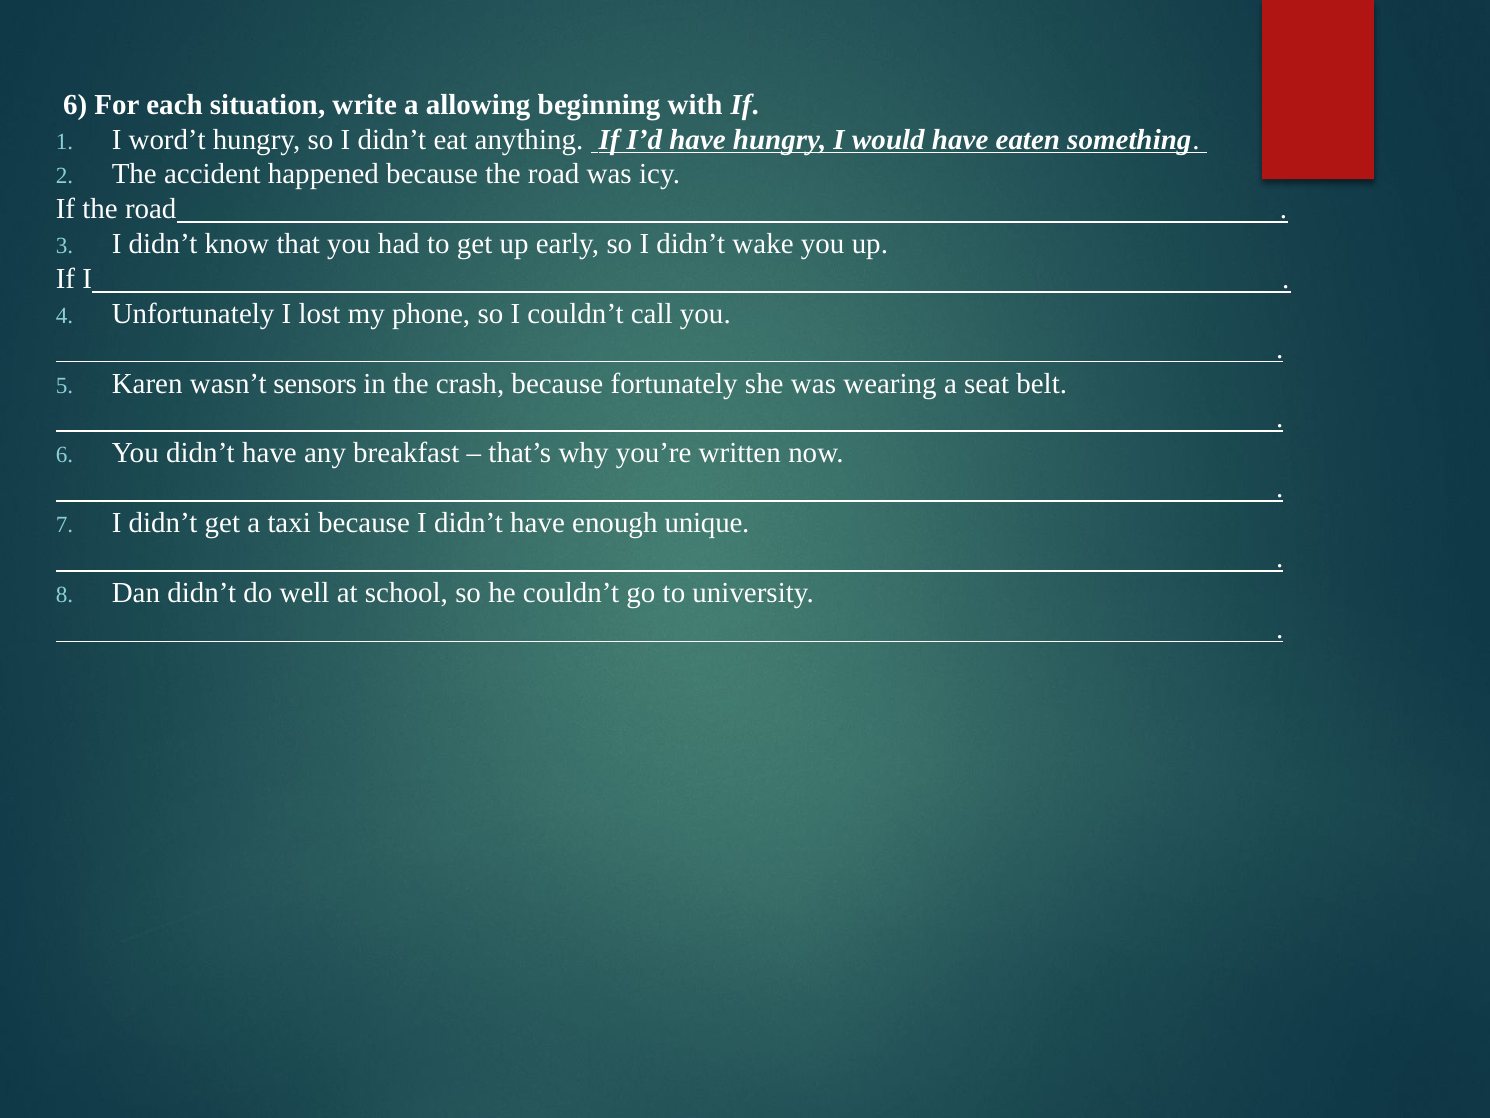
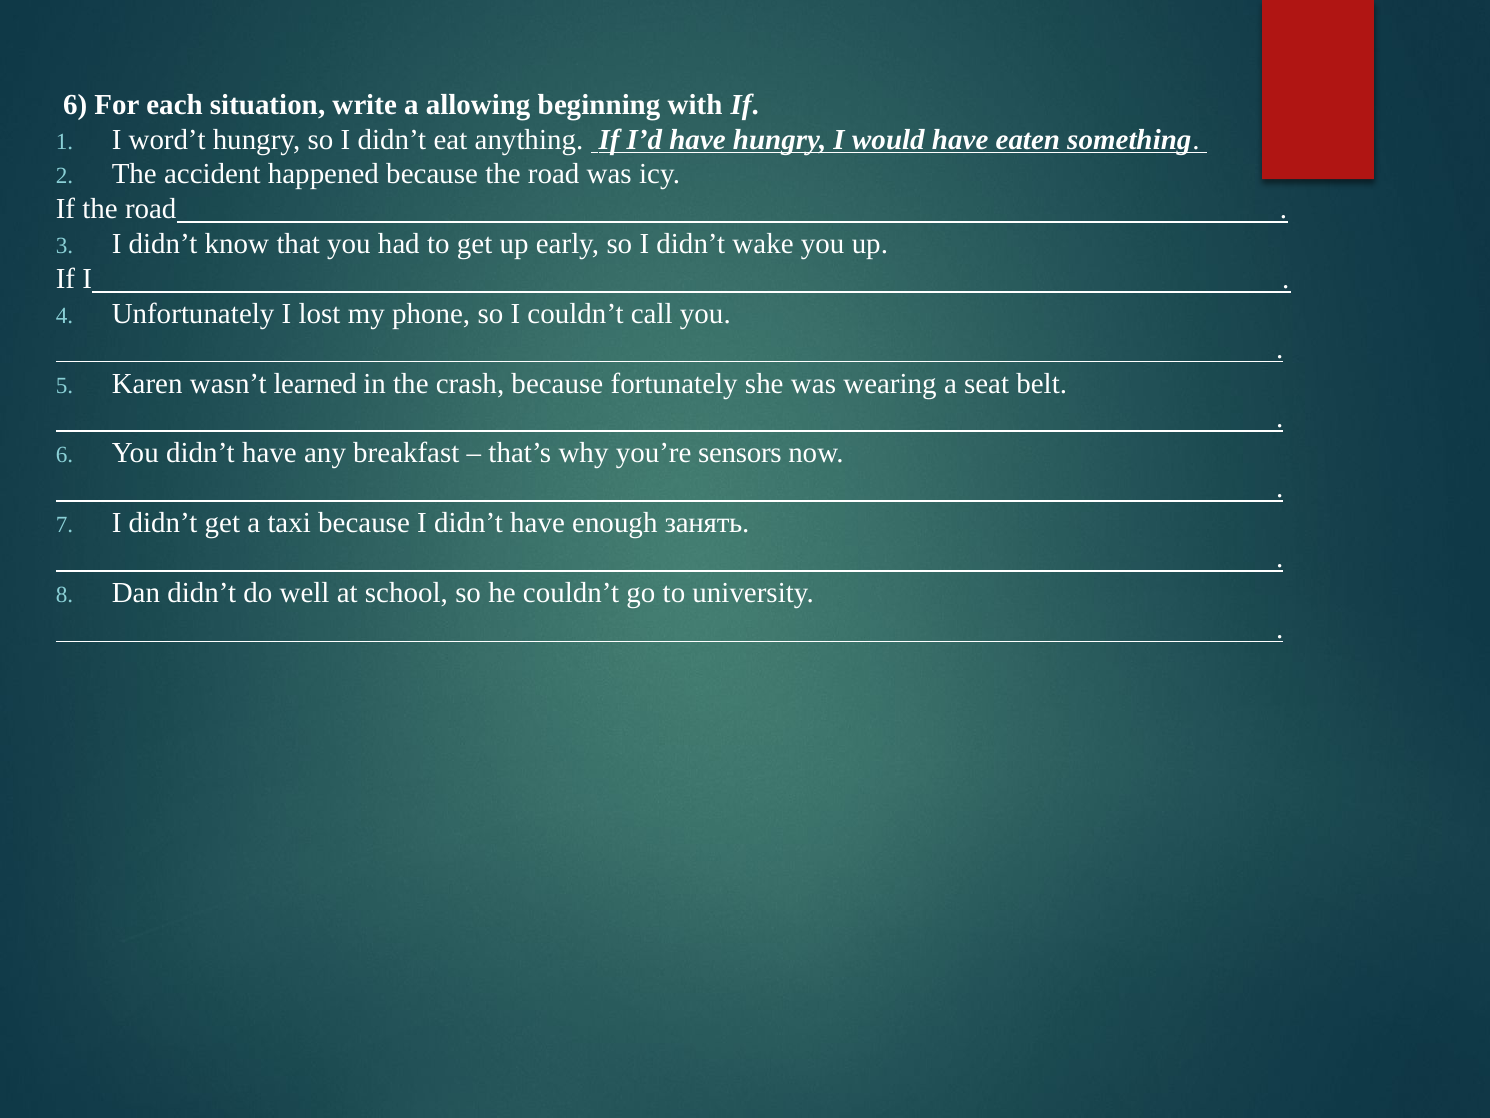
sensors: sensors -> learned
written: written -> sensors
unique: unique -> занять
